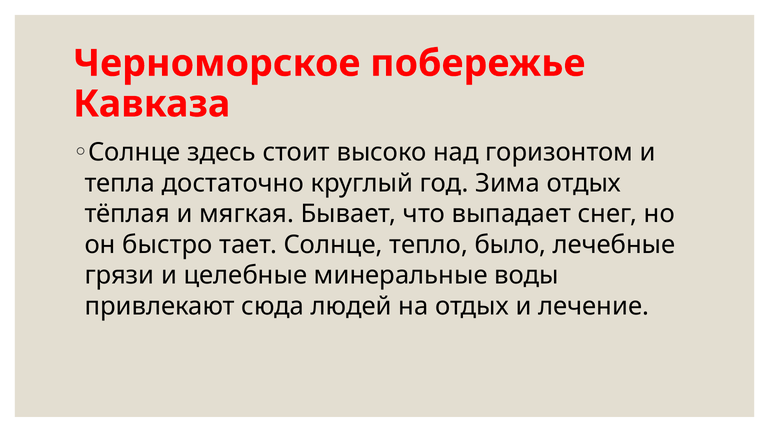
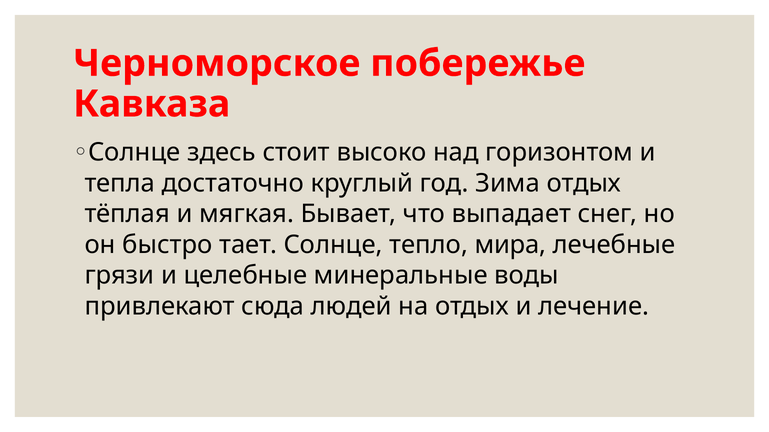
было: было -> мира
